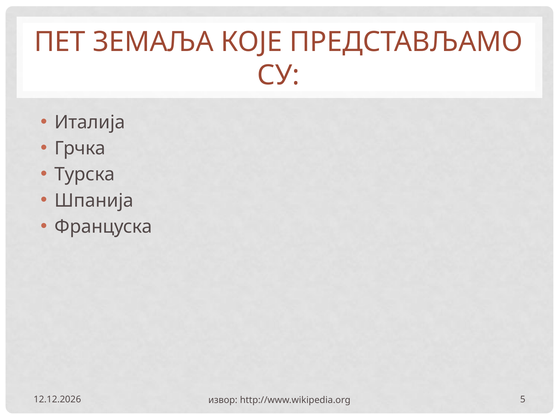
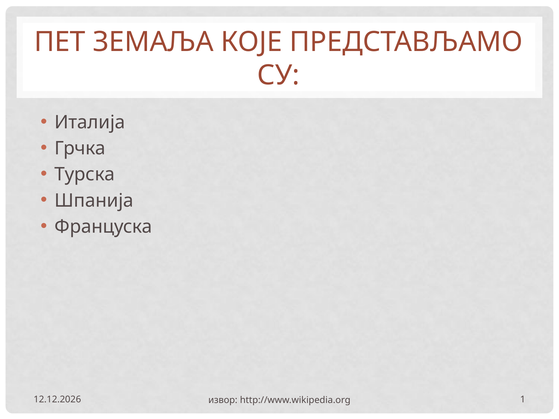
5: 5 -> 1
